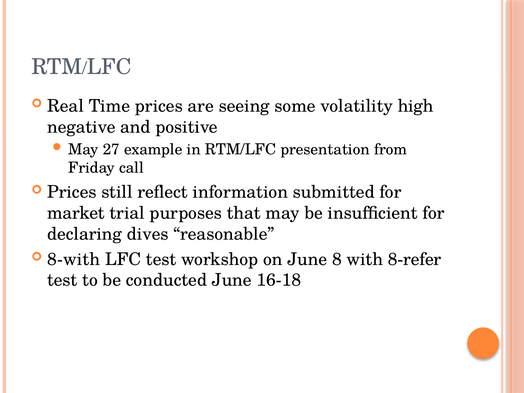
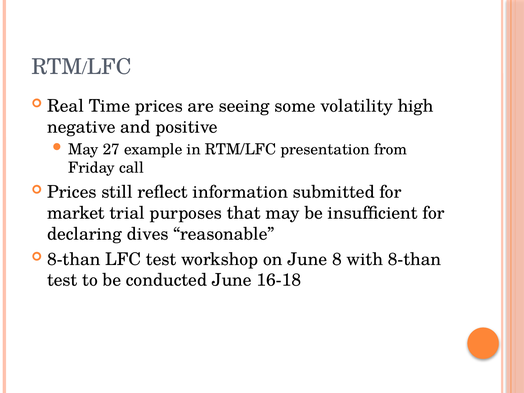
8-with at (74, 259): 8-with -> 8-than
with 8-refer: 8-refer -> 8-than
